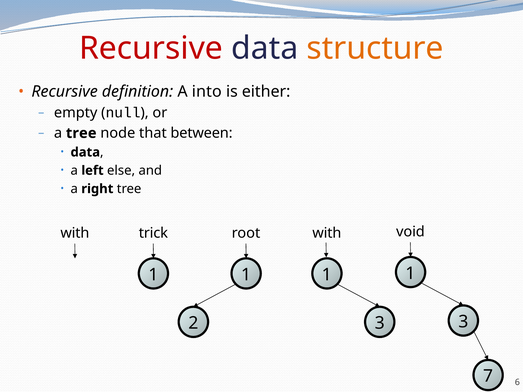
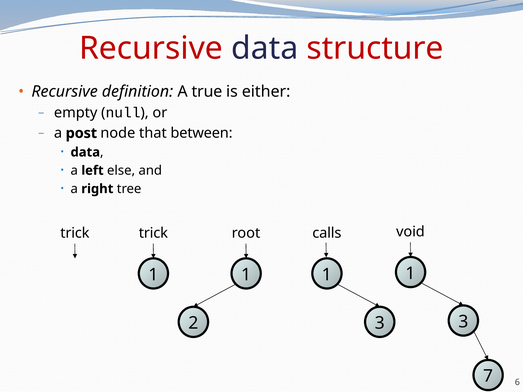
structure colour: orange -> red
into: into -> true
a tree: tree -> post
with at (75, 233): with -> trick
with at (327, 233): with -> calls
